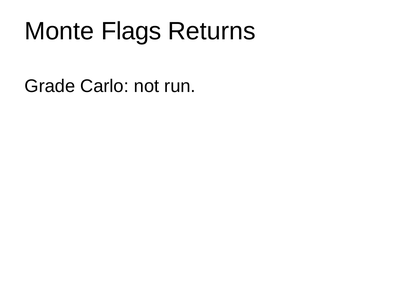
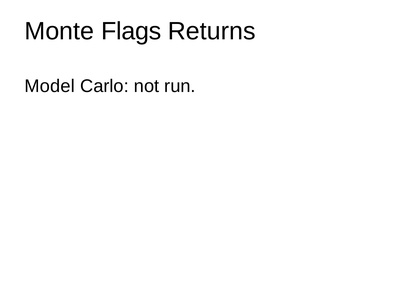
Grade: Grade -> Model
